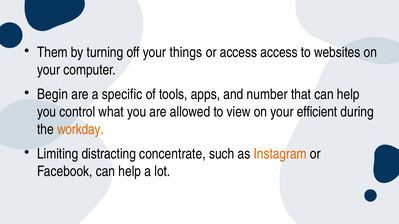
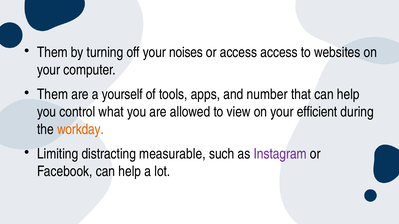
things: things -> noises
Begin at (53, 95): Begin -> Them
specific: specific -> yourself
concentrate: concentrate -> measurable
Instagram colour: orange -> purple
